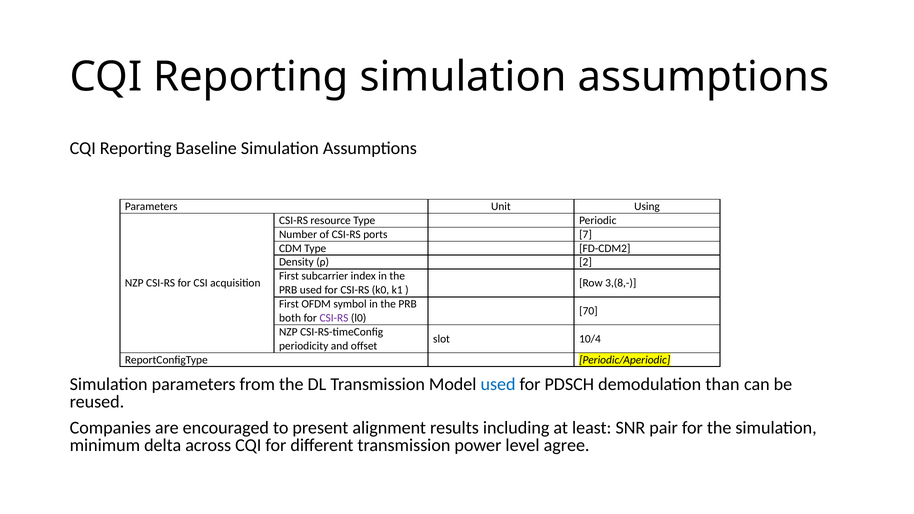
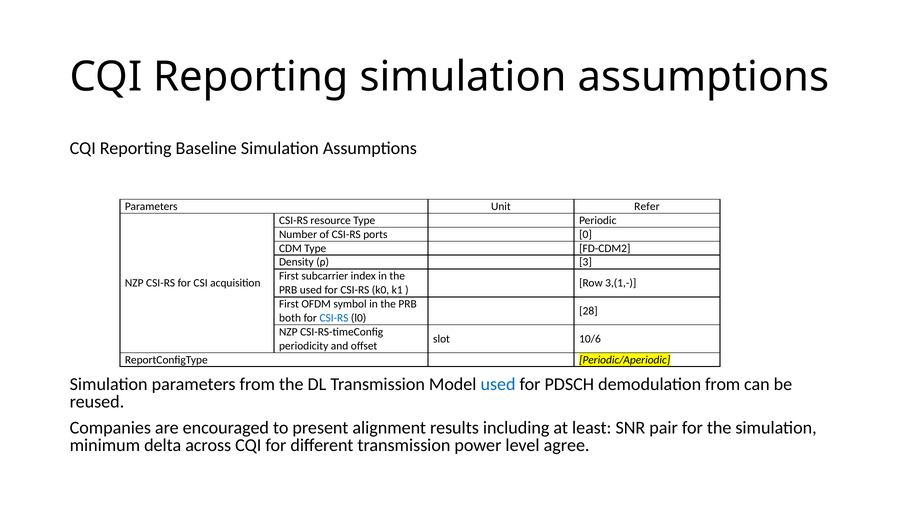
Using: Using -> Refer
7: 7 -> 0
2: 2 -> 3
3,(8,-: 3,(8,- -> 3,(1,-
70: 70 -> 28
CSI-RS at (334, 318) colour: purple -> blue
10/4: 10/4 -> 10/6
demodulation than: than -> from
